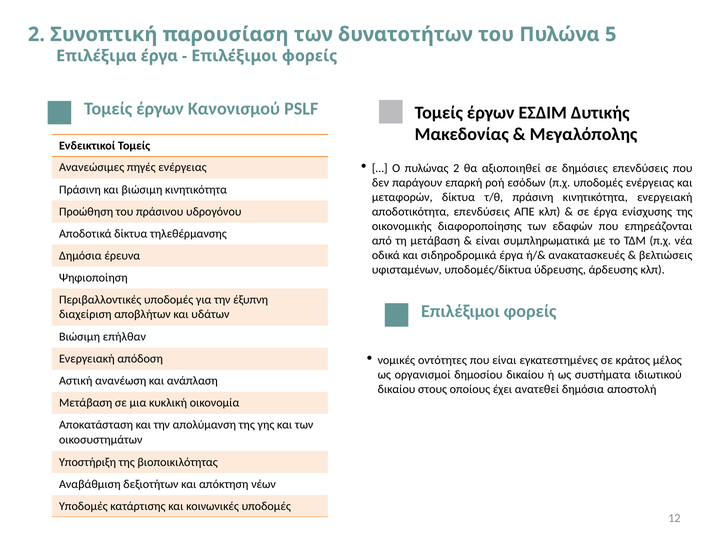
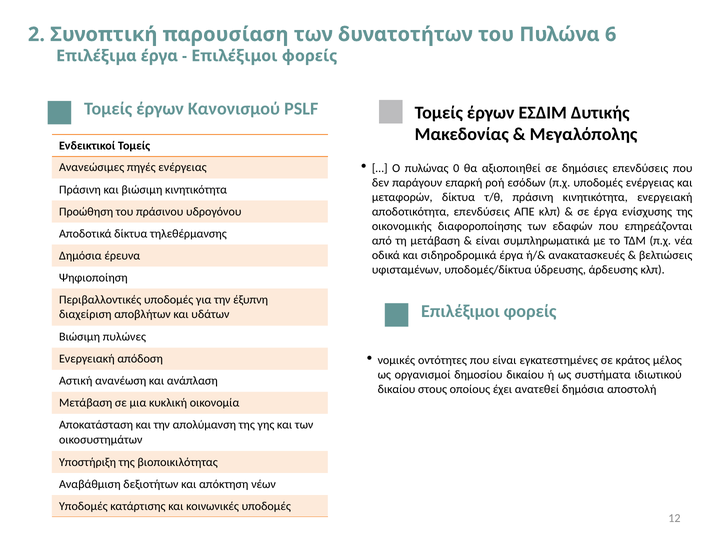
5: 5 -> 6
πυλώνας 2: 2 -> 0
επήλθαν: επήλθαν -> πυλώνες
